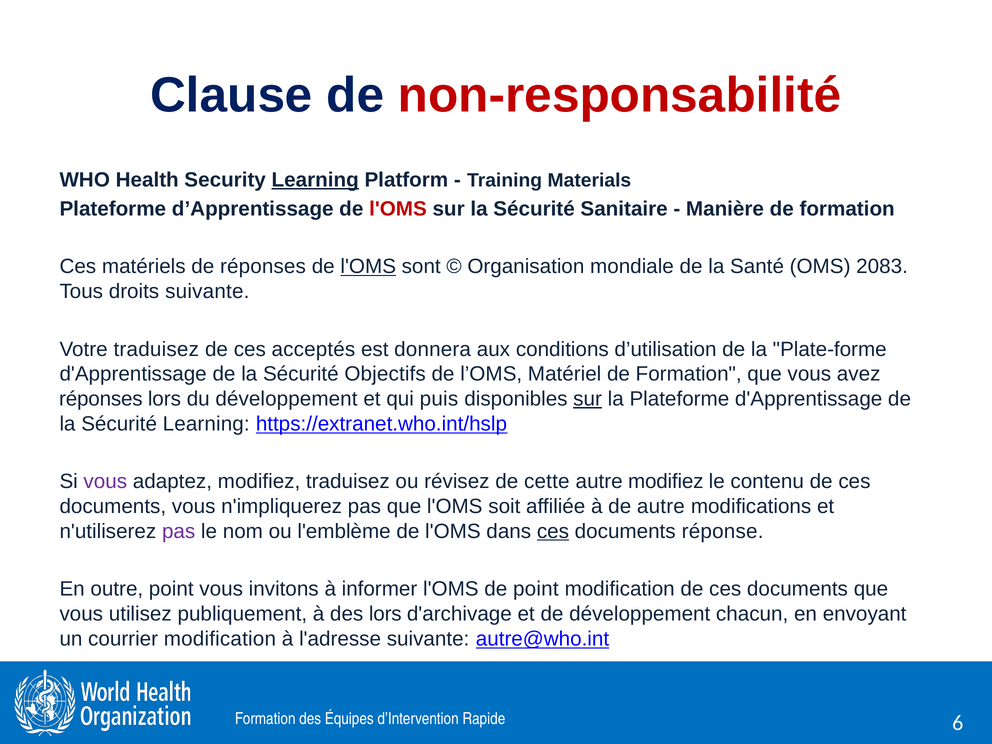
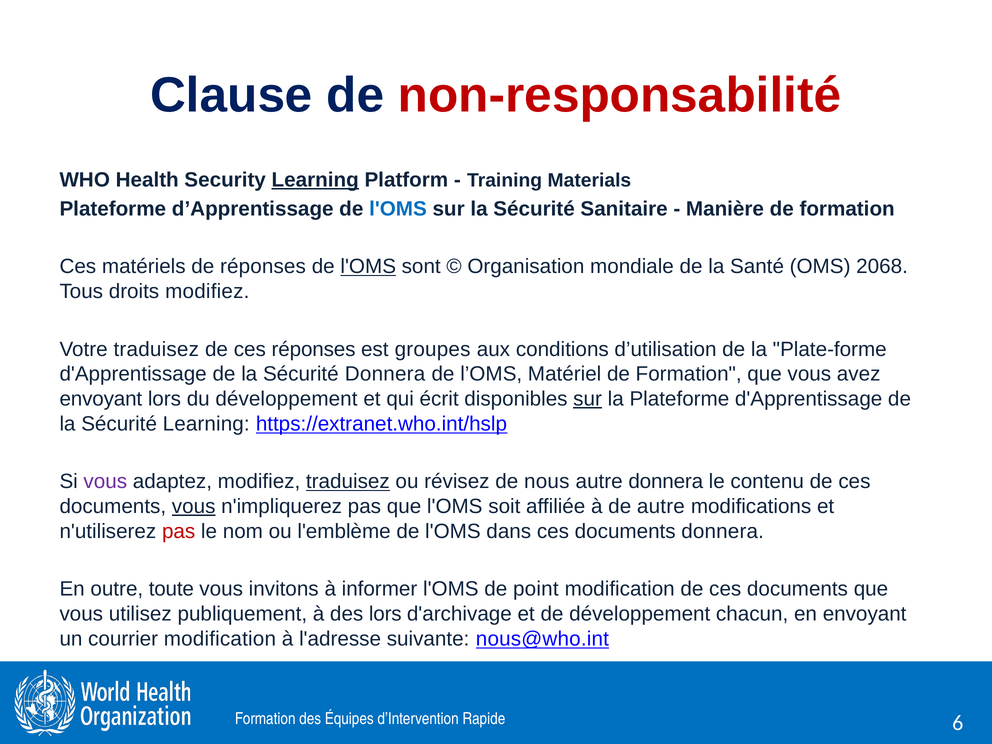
l'OMS at (398, 209) colour: red -> blue
2083: 2083 -> 2068
droits suivante: suivante -> modifiez
ces acceptés: acceptés -> réponses
donnera: donnera -> groupes
Sécurité Objectifs: Objectifs -> Donnera
réponses at (101, 399): réponses -> envoyant
puis: puis -> écrit
traduisez at (348, 482) underline: none -> present
cette: cette -> nous
autre modifiez: modifiez -> donnera
vous at (194, 506) underline: none -> present
pas at (179, 531) colour: purple -> red
ces at (553, 531) underline: present -> none
documents réponse: réponse -> donnera
outre point: point -> toute
autre@who.int: autre@who.int -> nous@who.int
